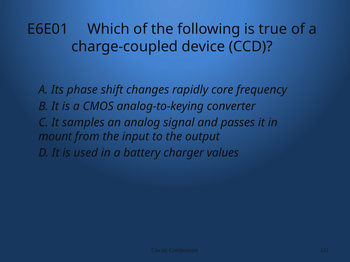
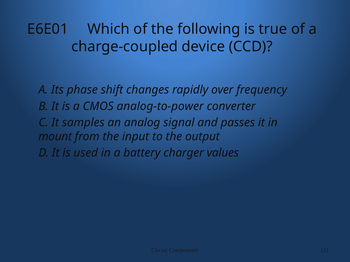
core: core -> over
analog-to-keying: analog-to-keying -> analog-to-power
